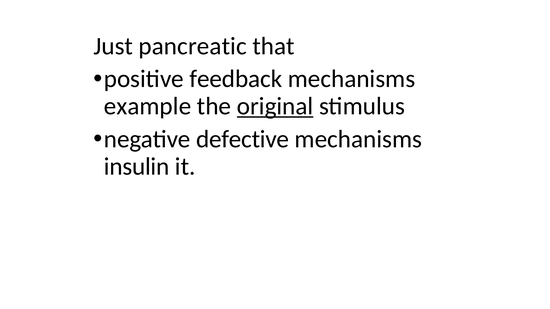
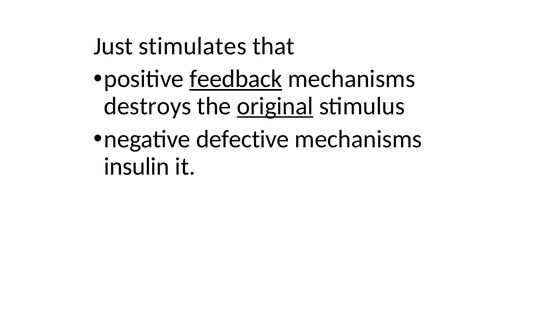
pancreatic: pancreatic -> stimulates
feedback underline: none -> present
example: example -> destroys
